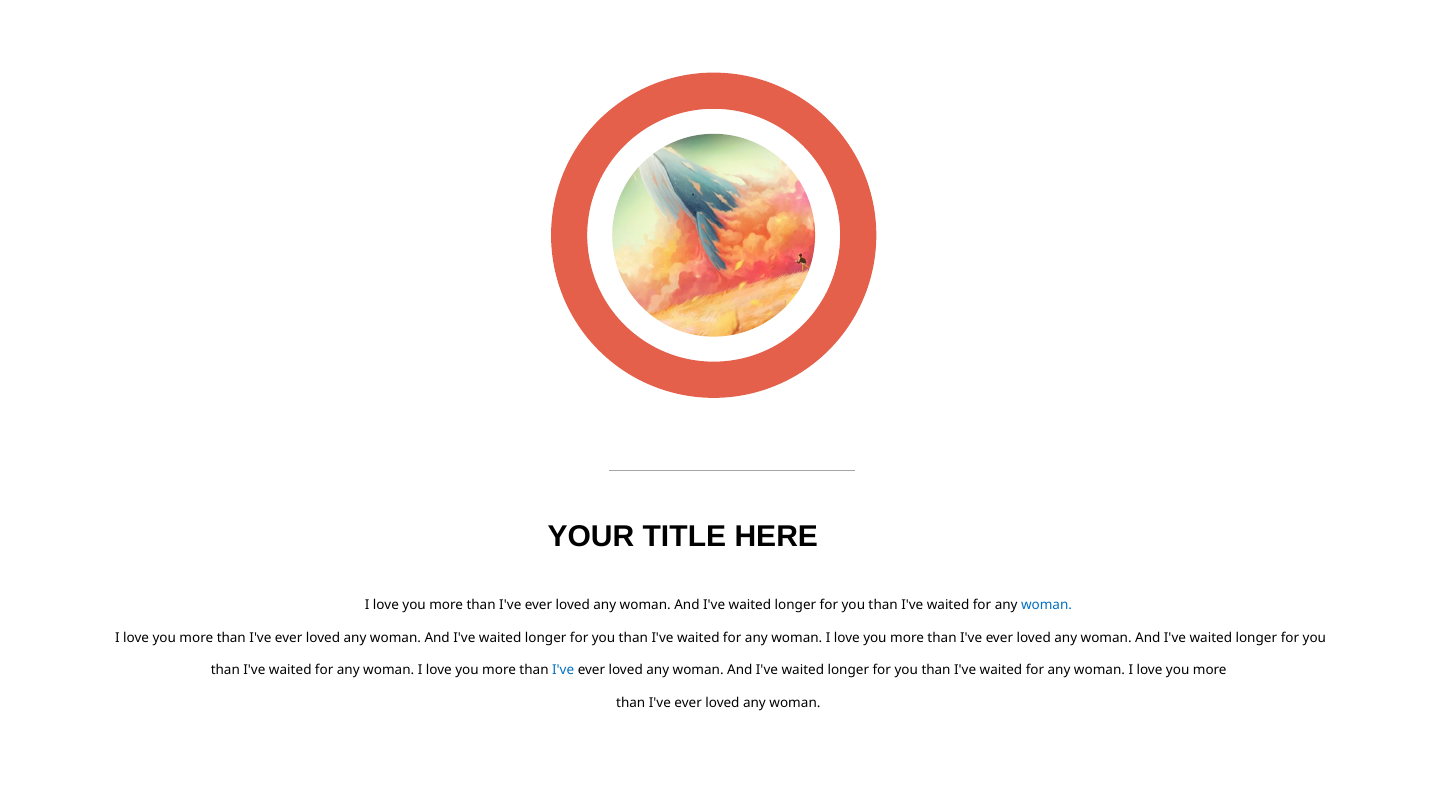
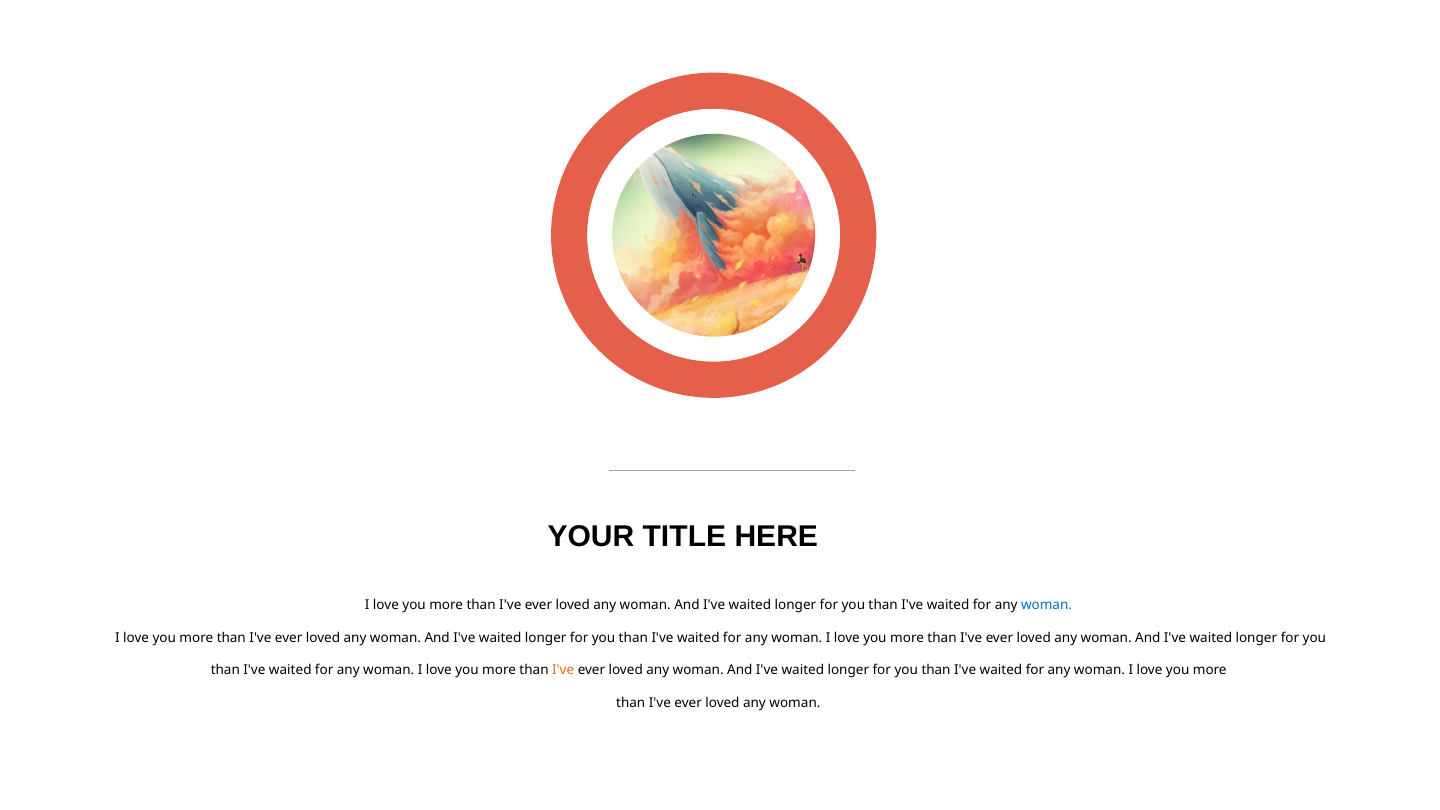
I've at (563, 670) colour: blue -> orange
